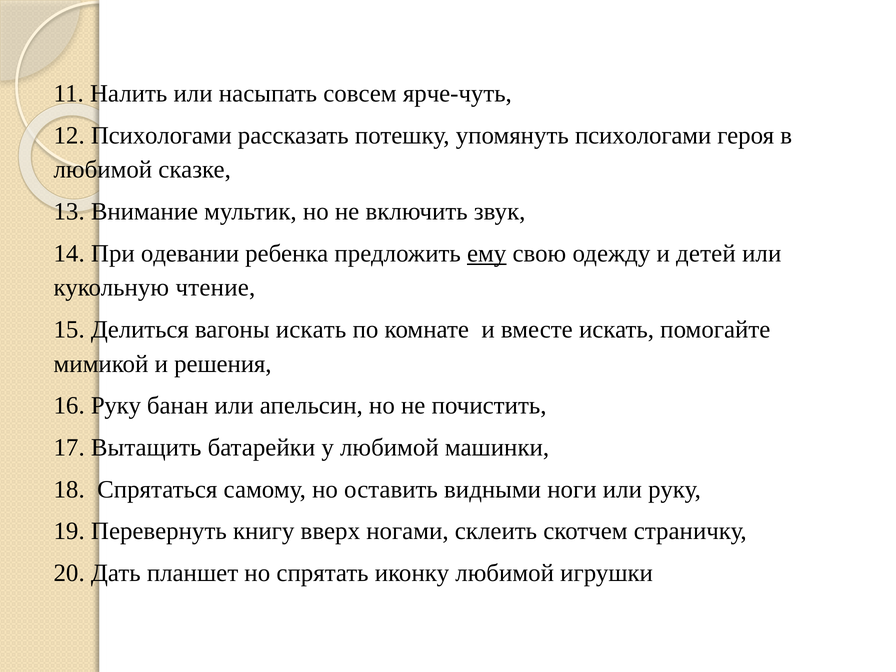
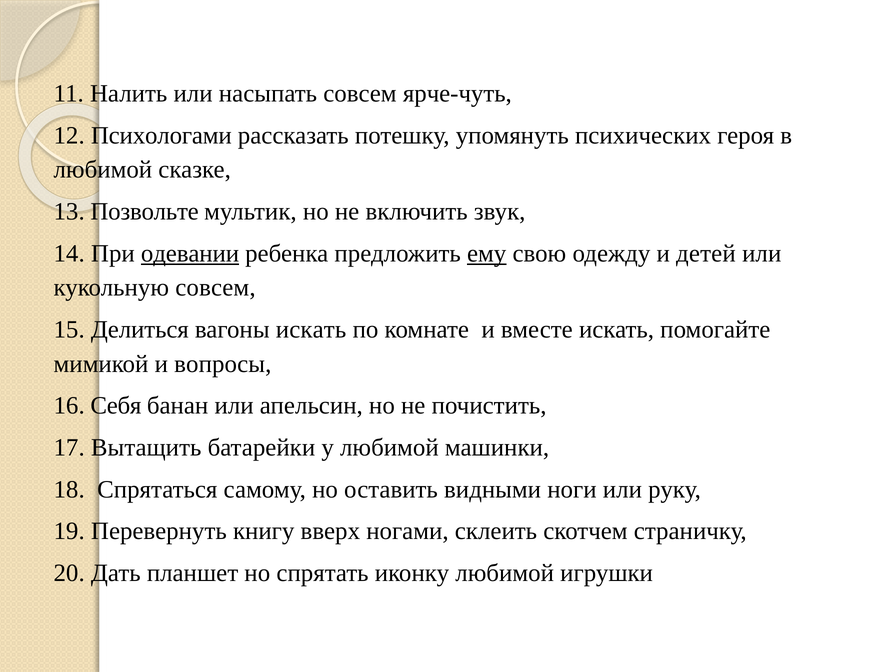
упомянуть психологами: психологами -> психических
Внимание: Внимание -> Позвольте
одевании underline: none -> present
кукольную чтение: чтение -> совсем
решения: решения -> вопросы
16 Руку: Руку -> Себя
